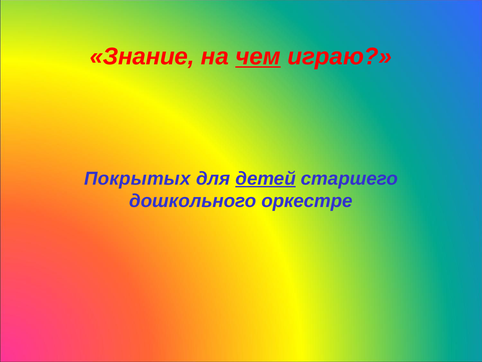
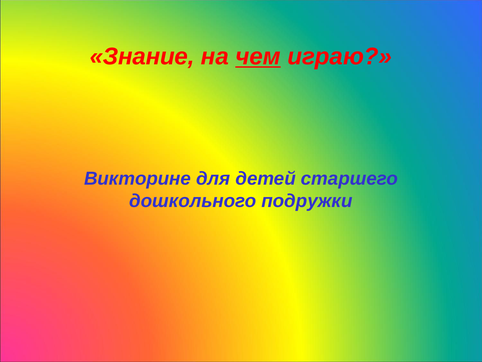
Покрытых: Покрытых -> Викторине
детей underline: present -> none
оркестре: оркестре -> подружки
